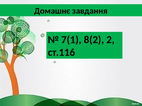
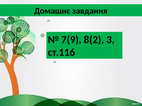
7(1: 7(1 -> 7(9
2: 2 -> 3
